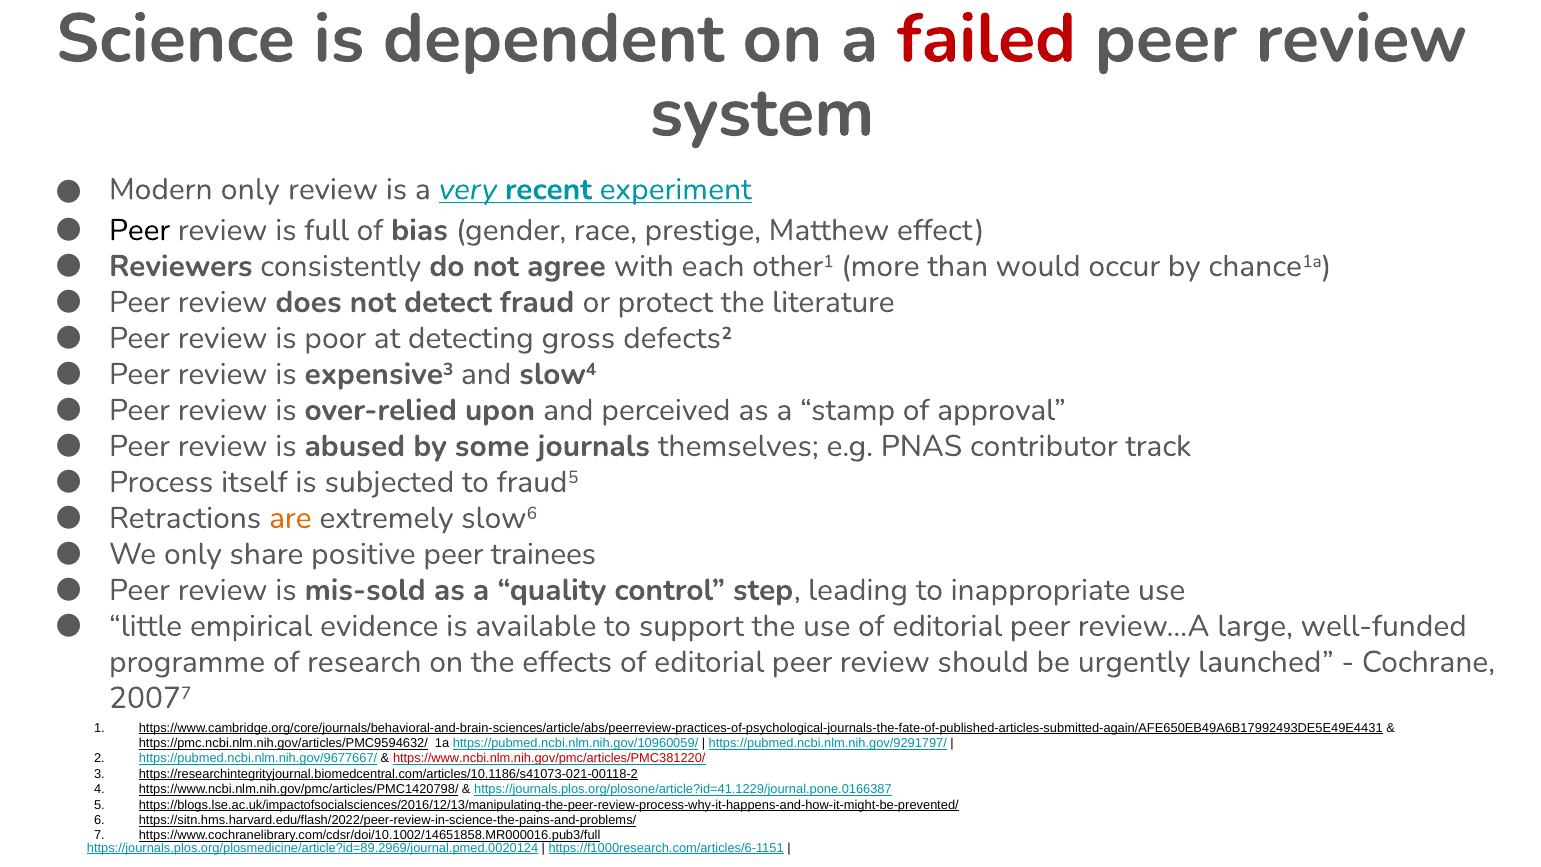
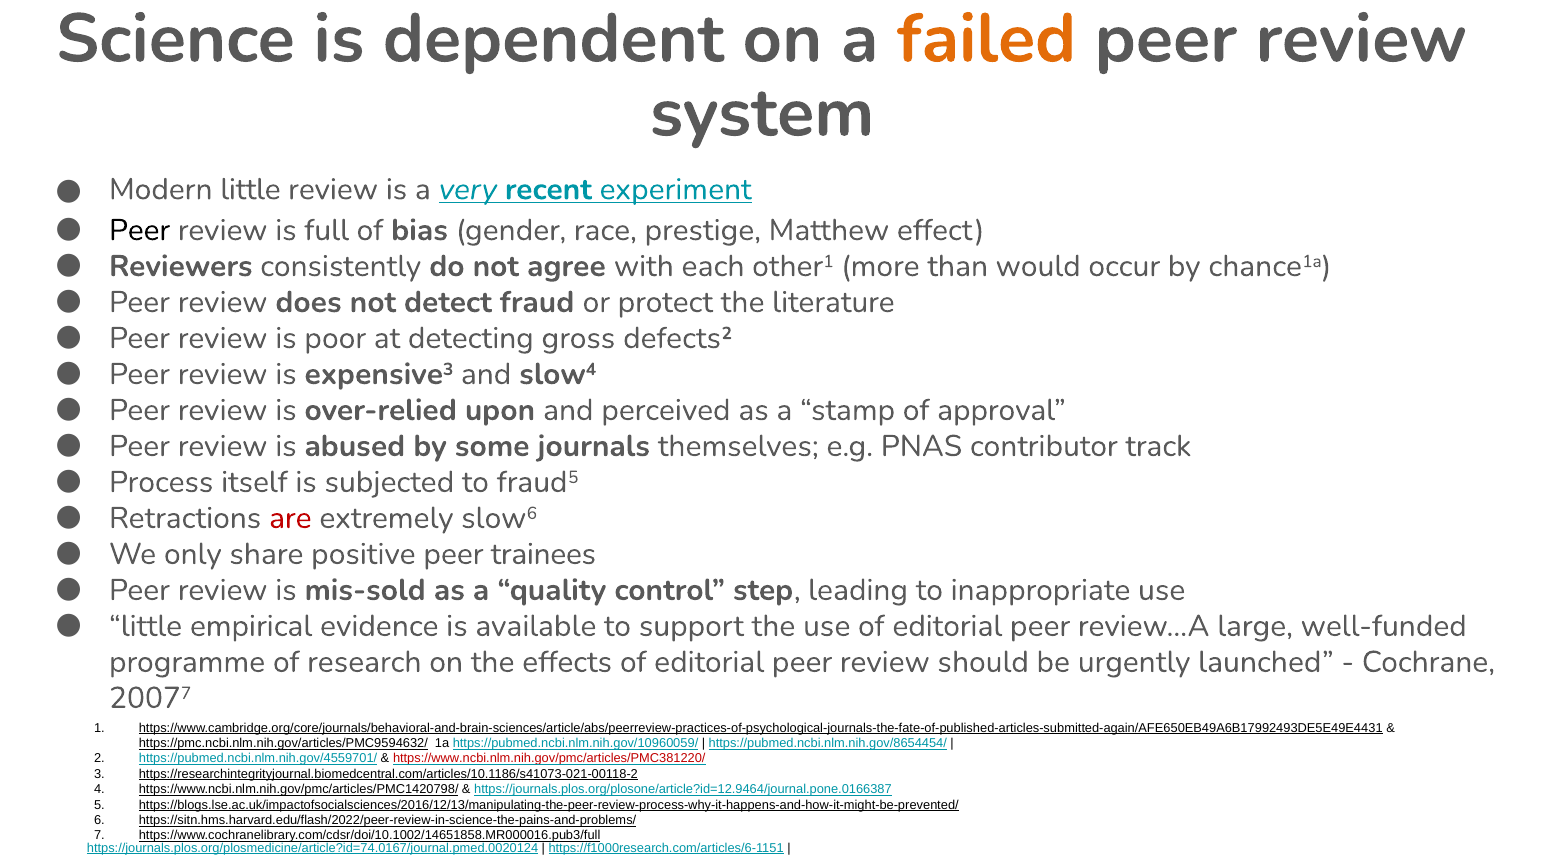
failed colour: red -> orange
Modern only: only -> little
are colour: orange -> red
https://pubmed.ncbi.nlm.nih.gov/9291797/: https://pubmed.ncbi.nlm.nih.gov/9291797/ -> https://pubmed.ncbi.nlm.nih.gov/8654454/
https://pubmed.ncbi.nlm.nih.gov/9677667/: https://pubmed.ncbi.nlm.nih.gov/9677667/ -> https://pubmed.ncbi.nlm.nih.gov/4559701/
https://journals.plos.org/plosone/article?id=41.1229/journal.pone.0166387: https://journals.plos.org/plosone/article?id=41.1229/journal.pone.0166387 -> https://journals.plos.org/plosone/article?id=12.9464/journal.pone.0166387
https://journals.plos.org/plosmedicine/article?id=89.2969/journal.pmed.0020124: https://journals.plos.org/plosmedicine/article?id=89.2969/journal.pmed.0020124 -> https://journals.plos.org/plosmedicine/article?id=74.0167/journal.pmed.0020124
